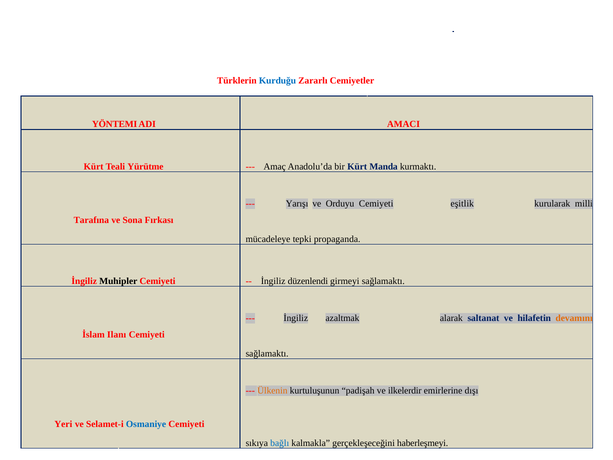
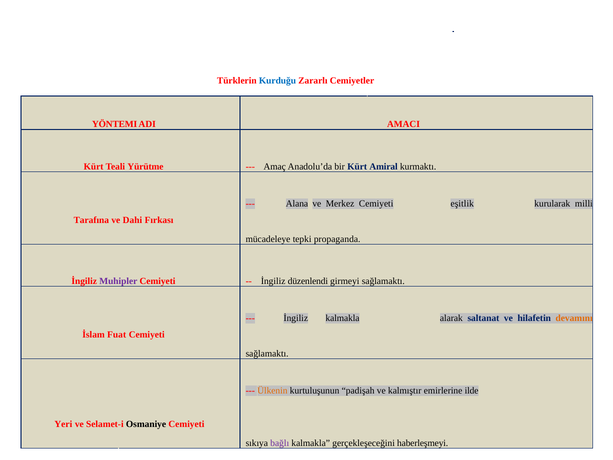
Manda: Manda -> Amiral
Yarışı: Yarışı -> Alana
Orduyu: Orduyu -> Merkez
Sona: Sona -> Dahi
Muhipler colour: black -> purple
İngiliz azaltmak: azaltmak -> kalmakla
Ilanı: Ilanı -> Fuat
ilkelerdir: ilkelerdir -> kalmıştır
dışı: dışı -> ilde
Osmaniye colour: blue -> black
bağlı colour: blue -> purple
